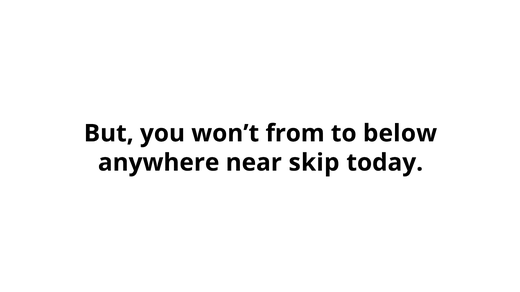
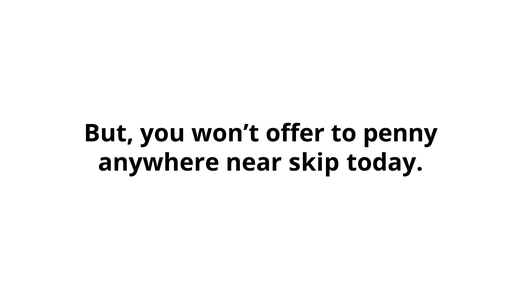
from: from -> offer
below: below -> penny
